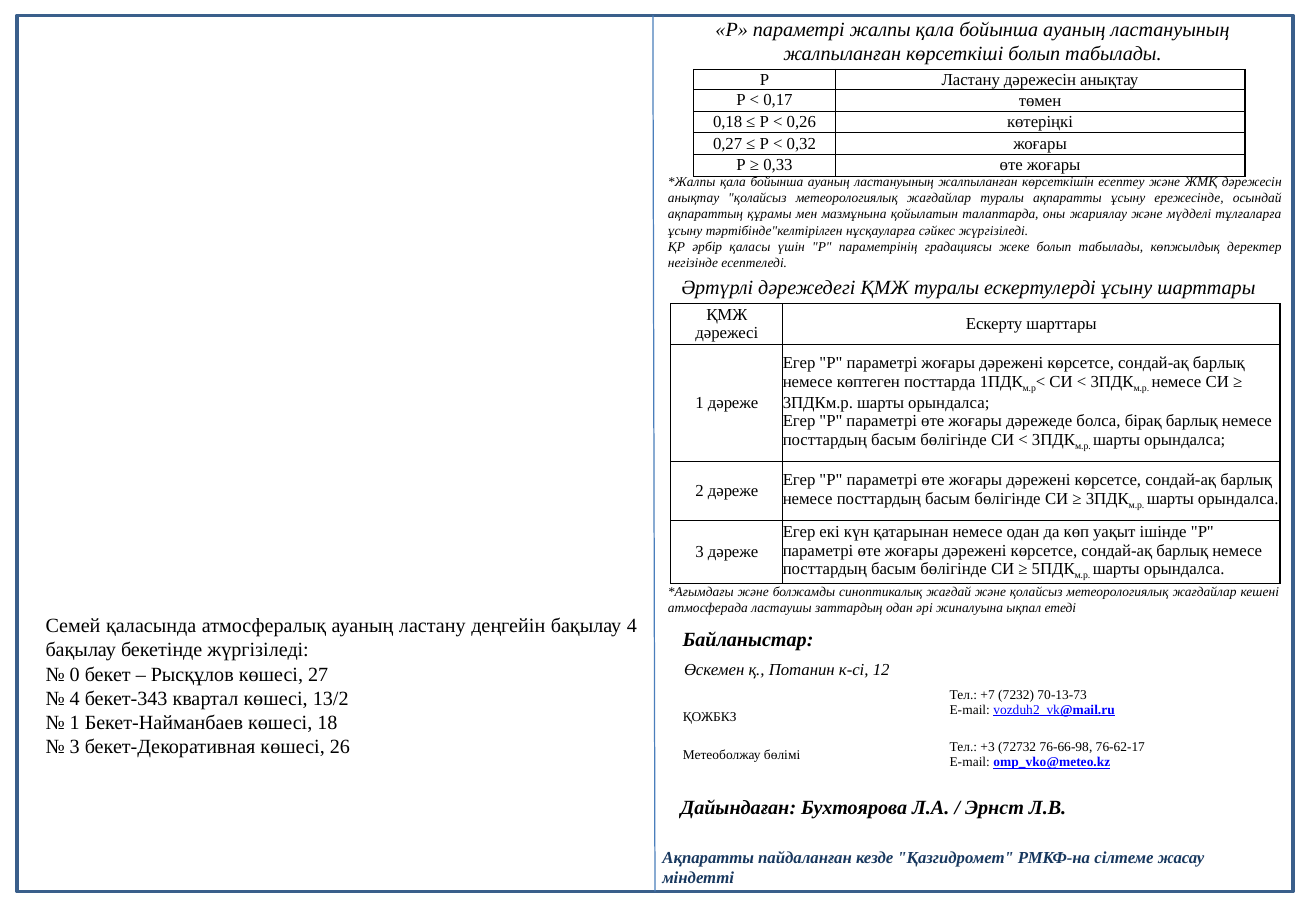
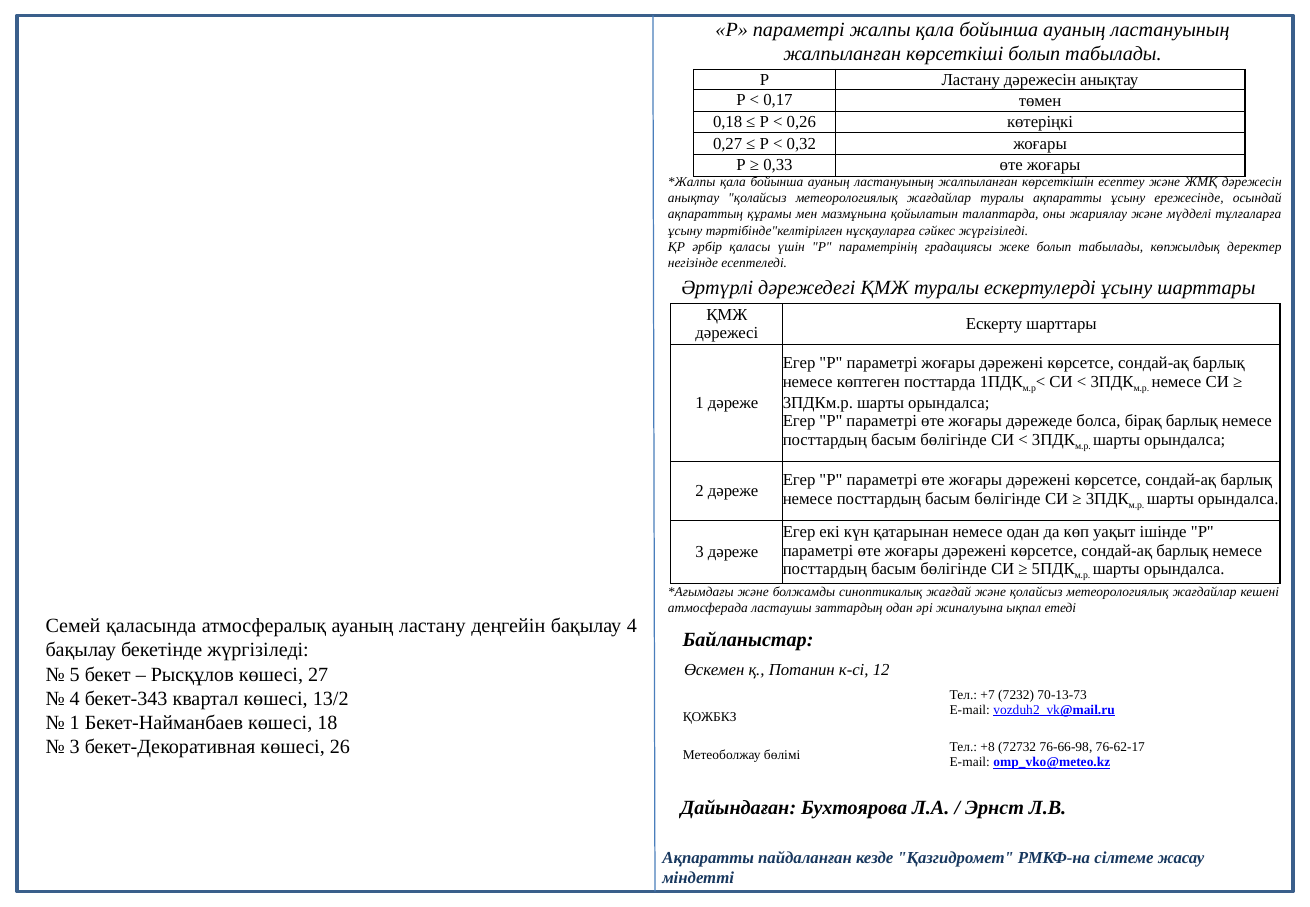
0: 0 -> 5
+3: +3 -> +8
